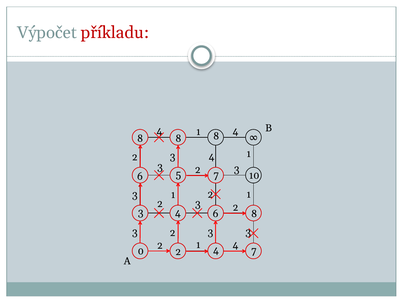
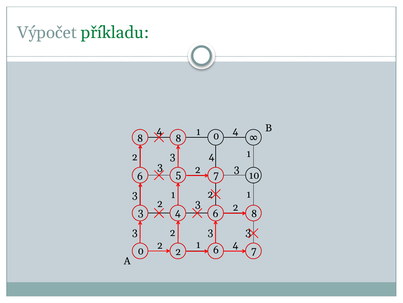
příkladu colour: red -> green
8 8: 8 -> 0
2 4: 4 -> 6
